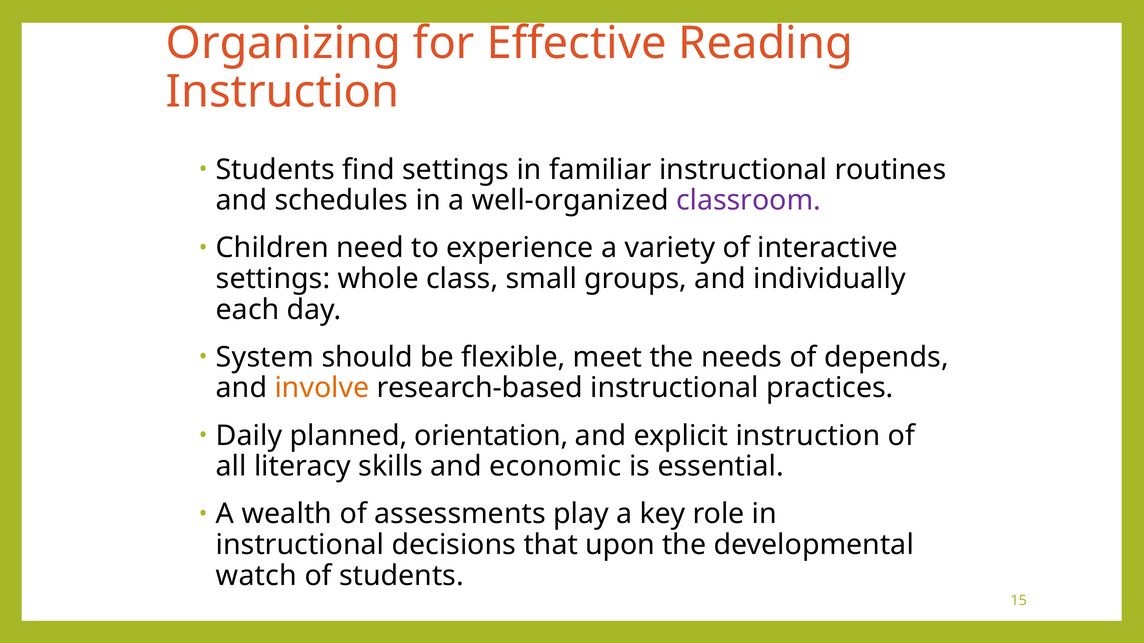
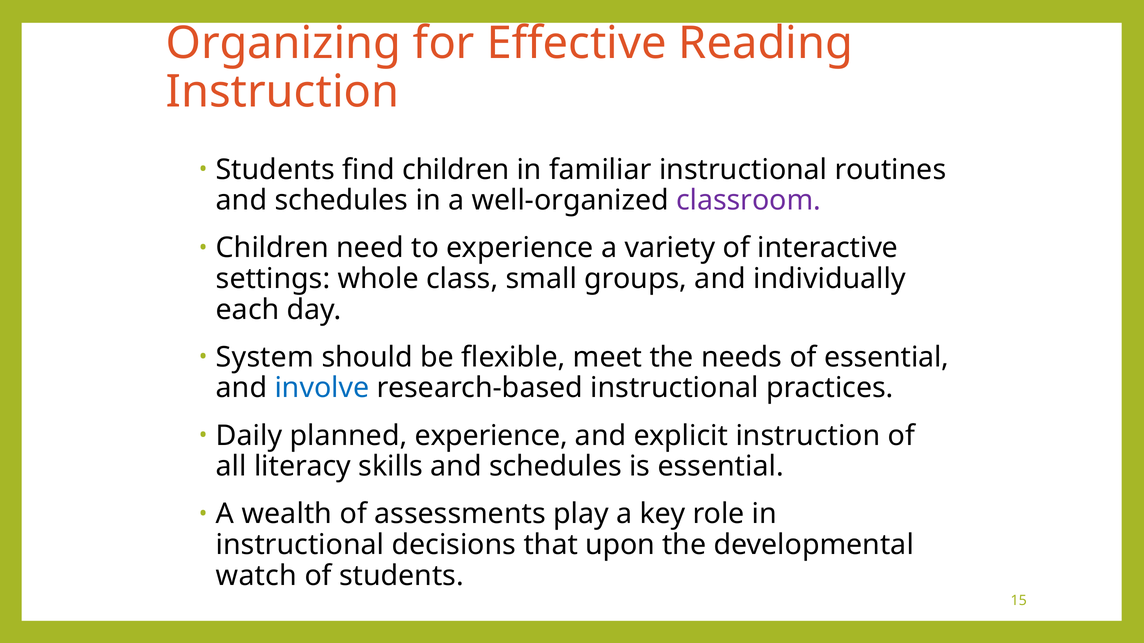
find settings: settings -> children
of depends: depends -> essential
involve colour: orange -> blue
planned orientation: orientation -> experience
skills and economic: economic -> schedules
